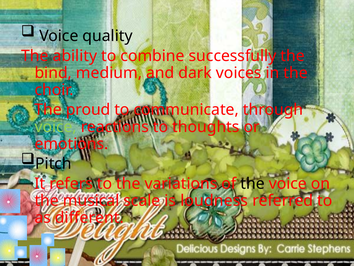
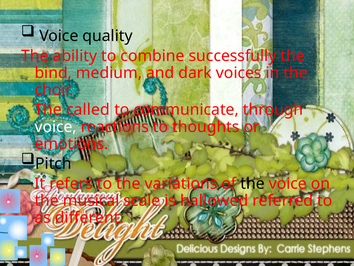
proud: proud -> called
voice at (56, 127) colour: light green -> white
loudness: loudness -> hallowed
